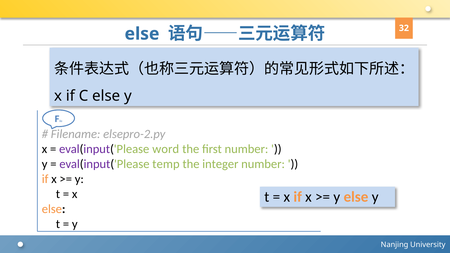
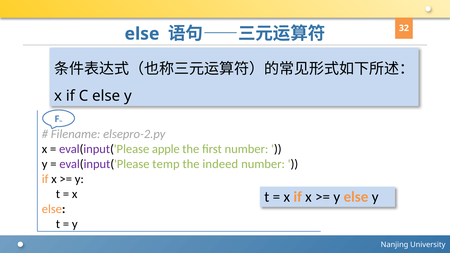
word: word -> apple
integer: integer -> indeed
